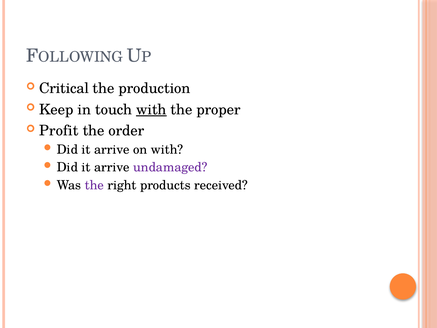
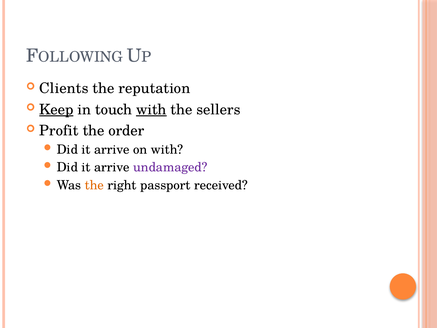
Critical: Critical -> Clients
production: production -> reputation
Keep underline: none -> present
proper: proper -> sellers
the at (94, 185) colour: purple -> orange
products: products -> passport
